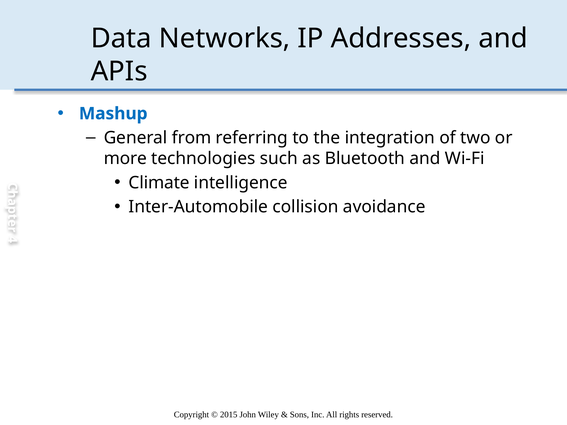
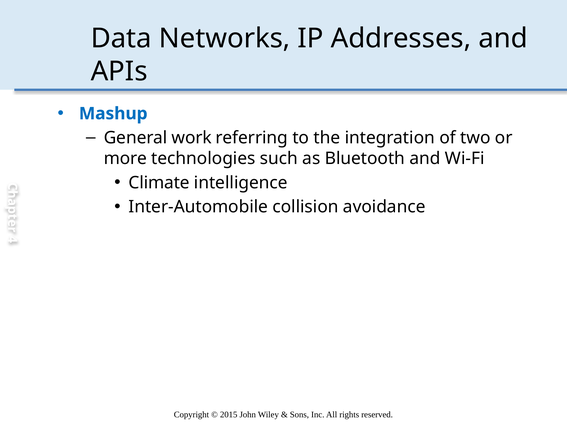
from: from -> work
